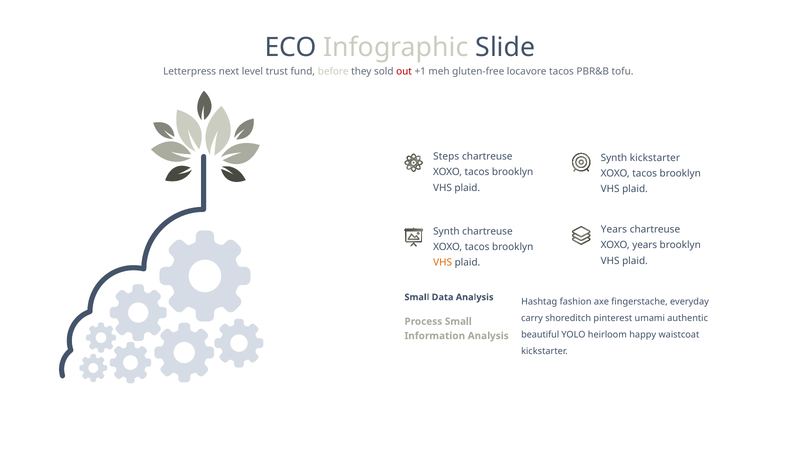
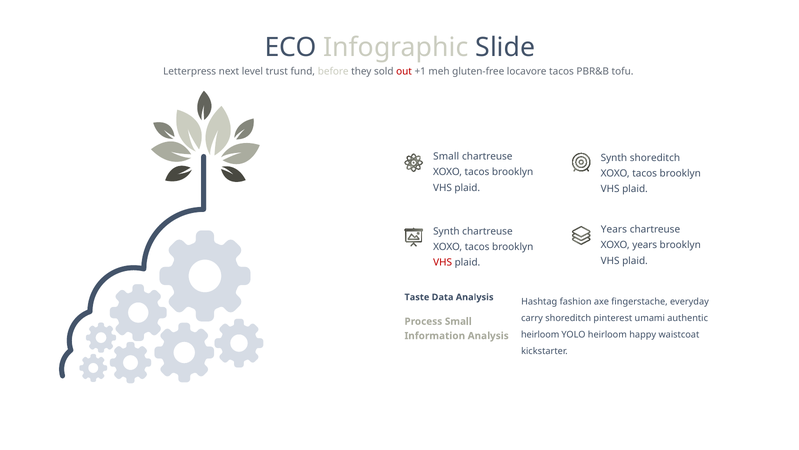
Steps at (446, 156): Steps -> Small
Synth kickstarter: kickstarter -> shoreditch
VHS at (443, 262) colour: orange -> red
Small at (417, 297): Small -> Taste
beautiful at (540, 334): beautiful -> heirloom
